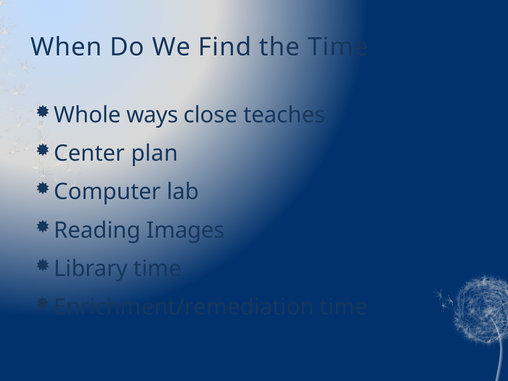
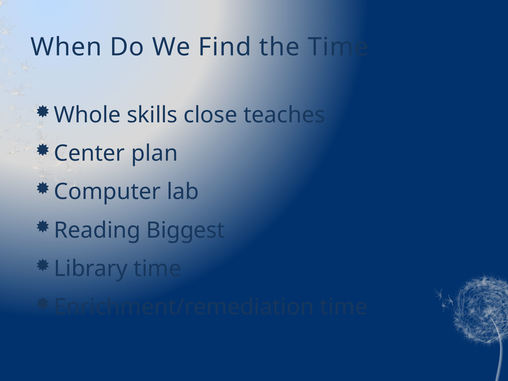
ways: ways -> skills
Images: Images -> Biggest
